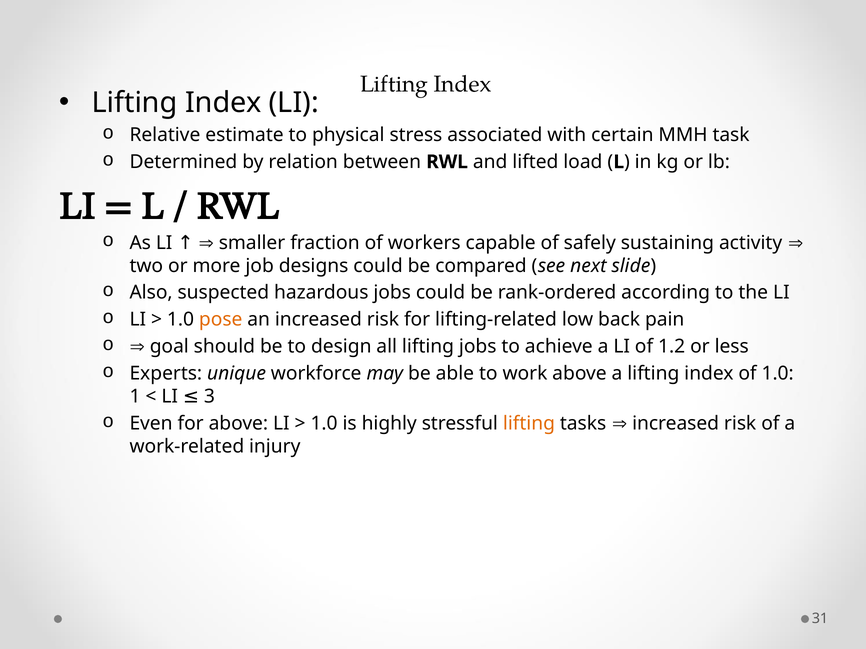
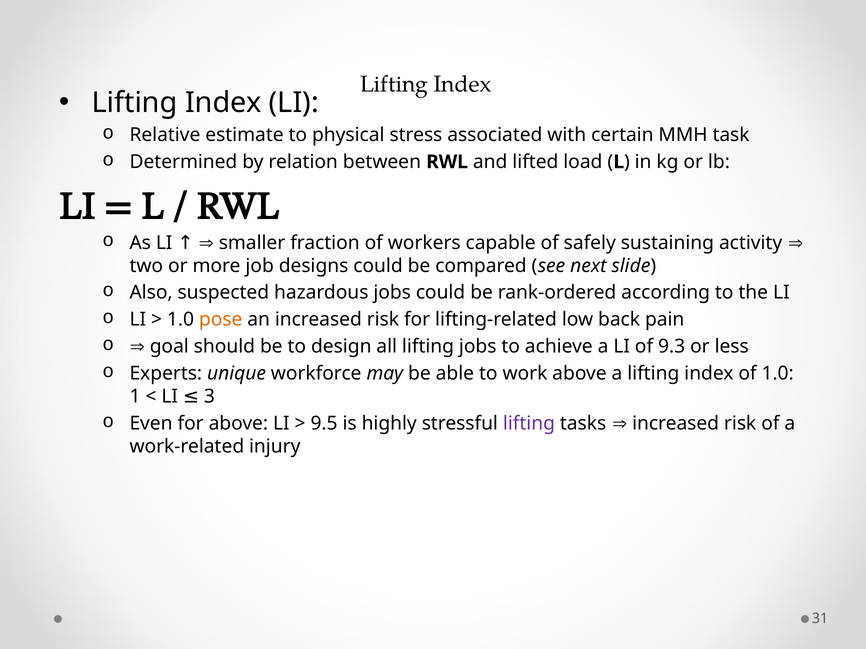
1.2: 1.2 -> 9.3
1.0 at (324, 424): 1.0 -> 9.5
lifting at (529, 424) colour: orange -> purple
